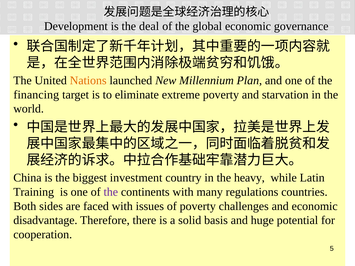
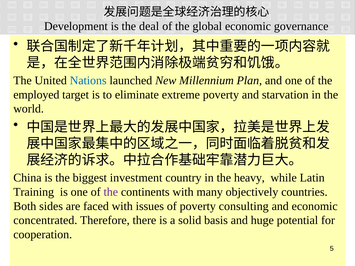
Nations colour: orange -> blue
financing: financing -> employed
regulations: regulations -> objectively
challenges: challenges -> consulting
disadvantage: disadvantage -> concentrated
